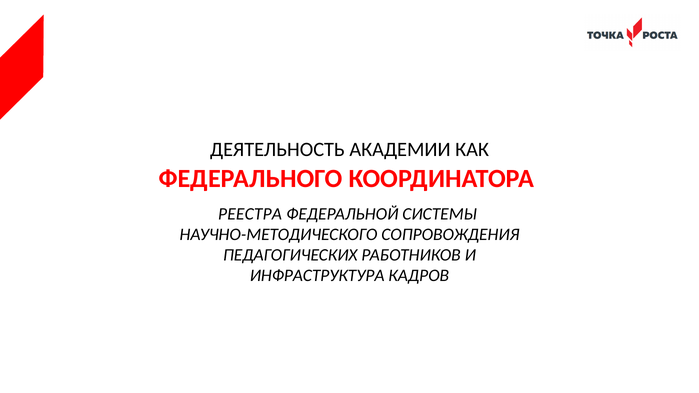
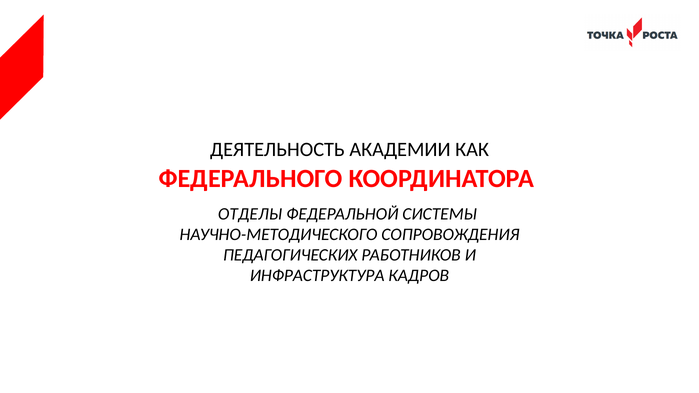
РЕЕСТРА: РЕЕСТРА -> ОТДЕЛЫ
